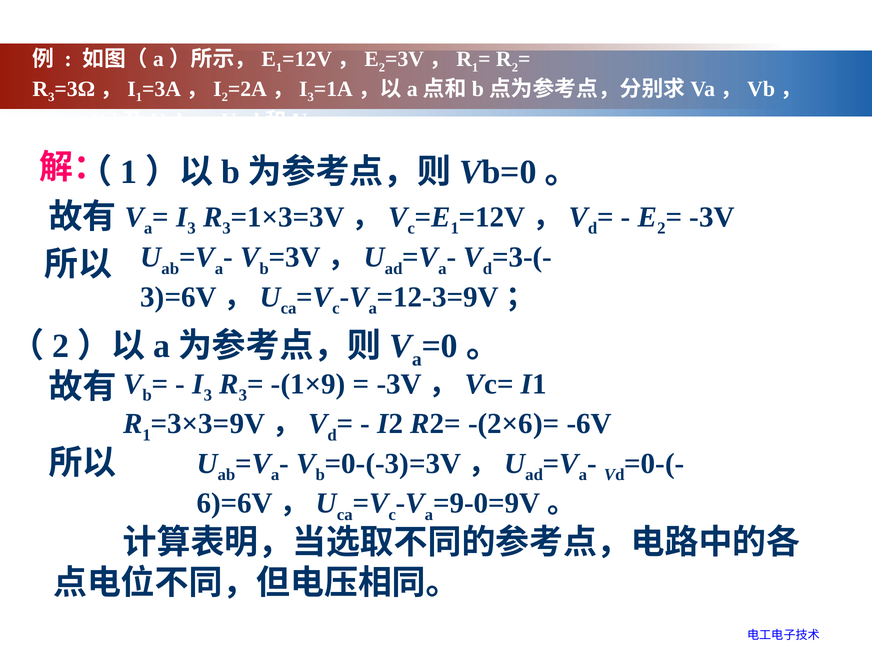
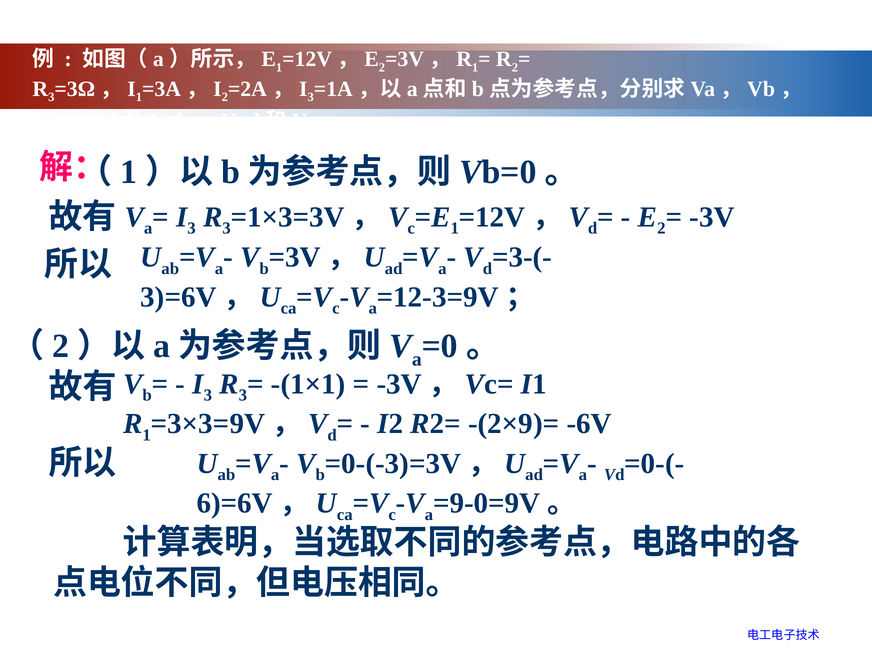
-(1×9: -(1×9 -> -(1×1
-(2×6)=: -(2×6)= -> -(2×9)=
